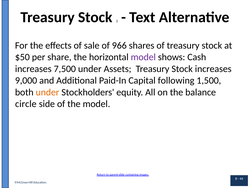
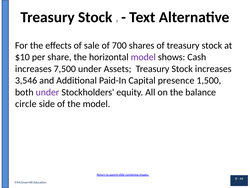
966: 966 -> 700
$50: $50 -> $10
9,000: 9,000 -> 3,546
following: following -> presence
under at (47, 92) colour: orange -> purple
